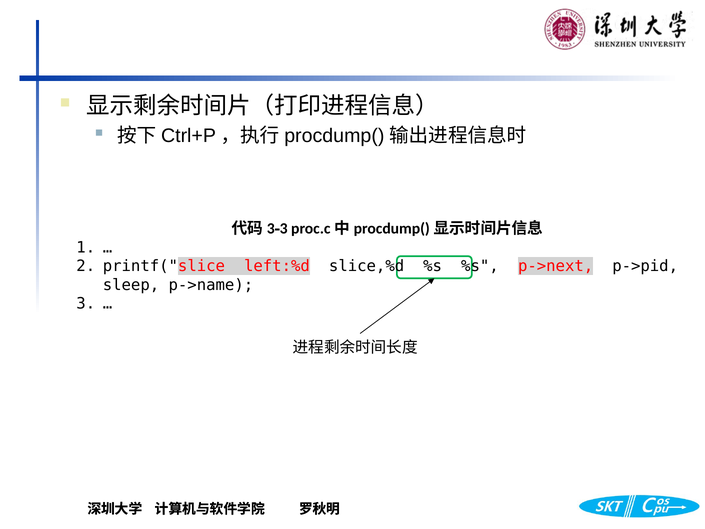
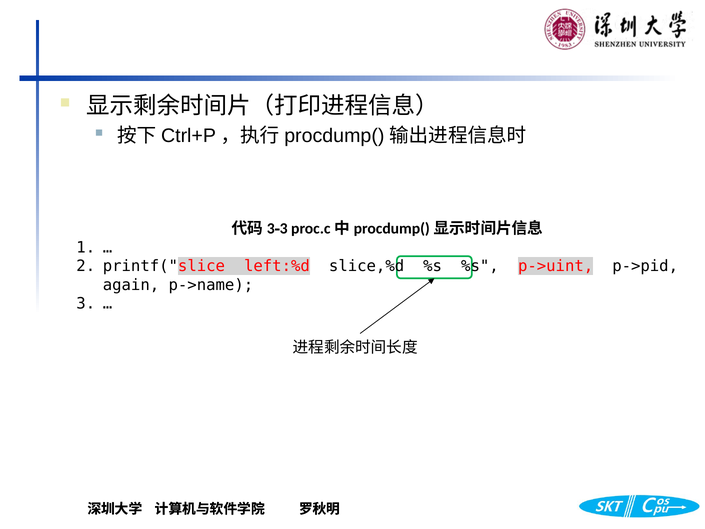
p->next: p->next -> p->uint
sleep: sleep -> again
